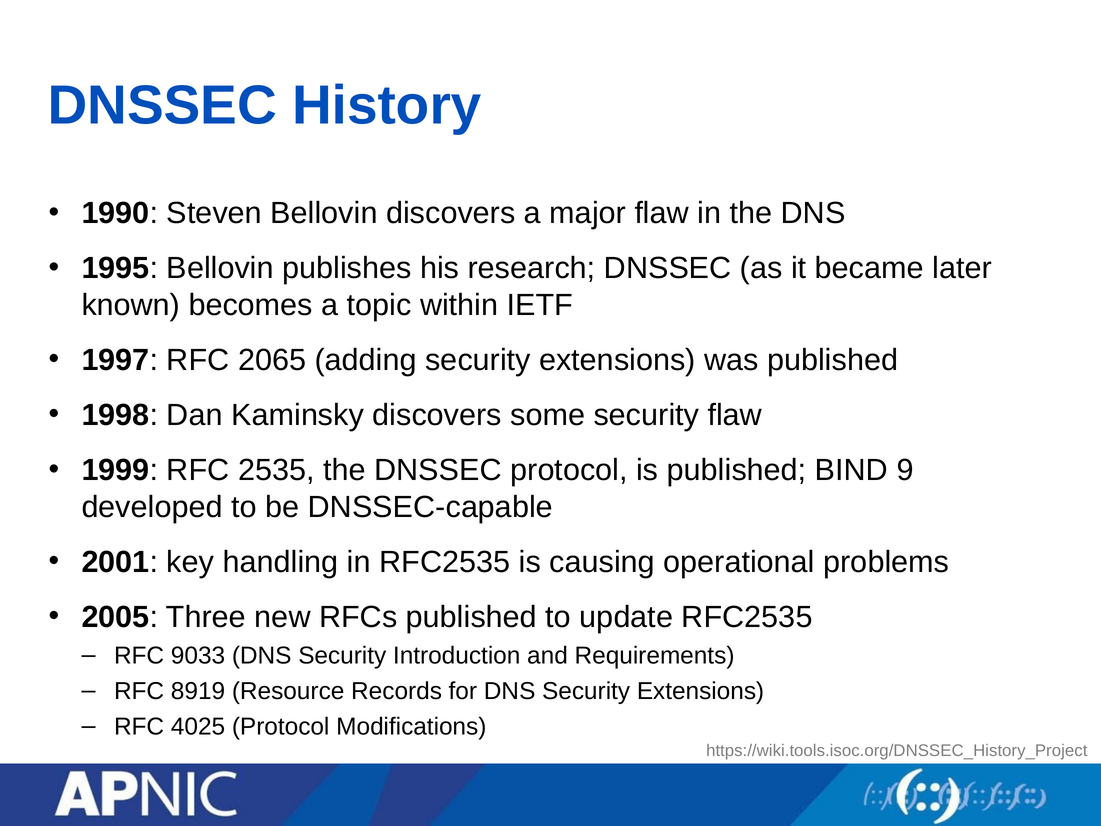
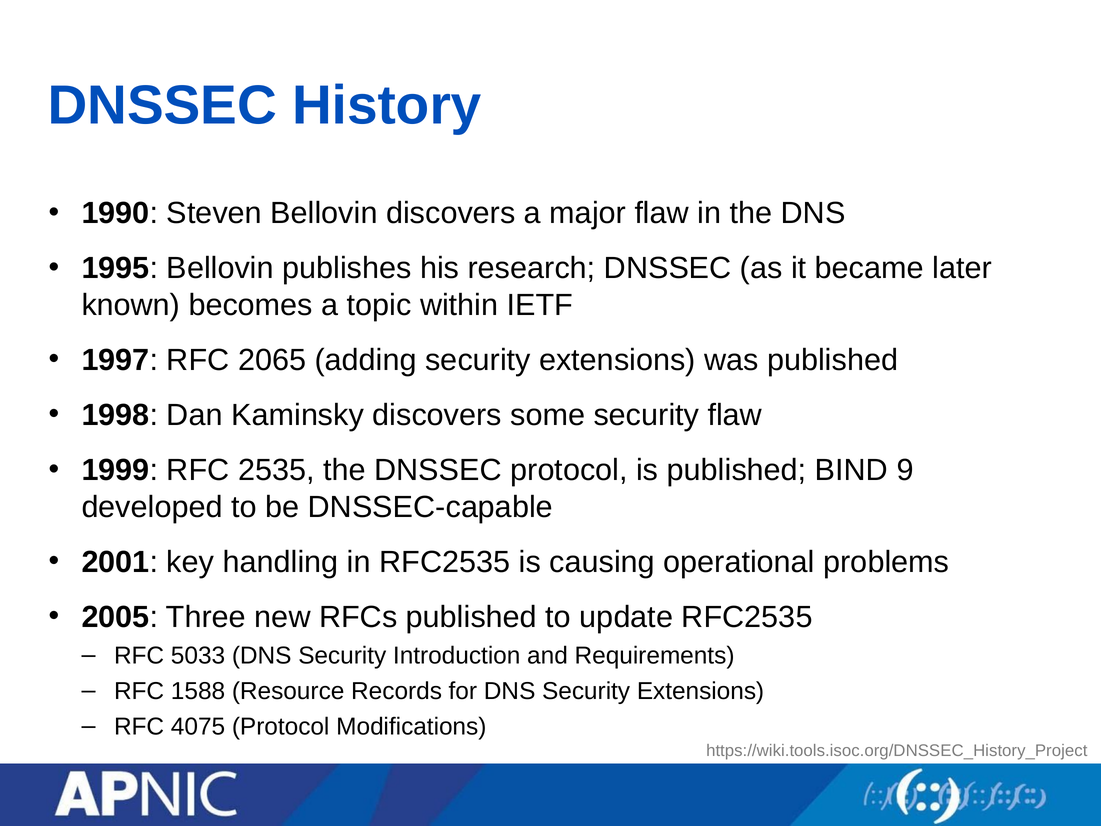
9033: 9033 -> 5033
8919: 8919 -> 1588
4025: 4025 -> 4075
